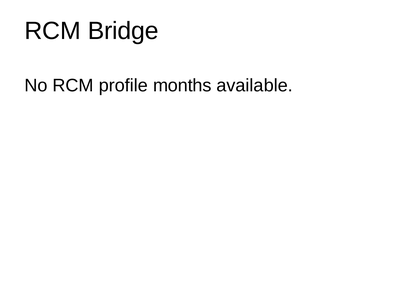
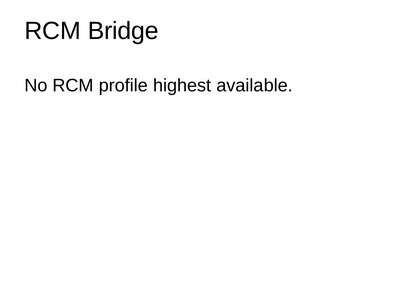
months: months -> highest
